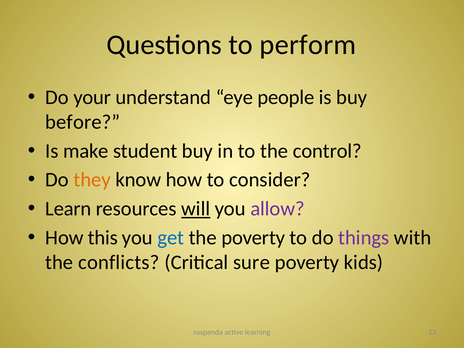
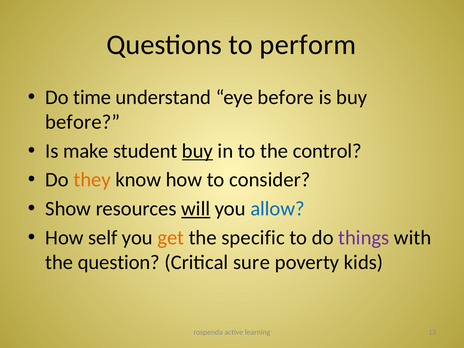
your: your -> time
eye people: people -> before
buy at (197, 151) underline: none -> present
Learn: Learn -> Show
allow colour: purple -> blue
this: this -> self
get colour: blue -> orange
the poverty: poverty -> specific
conflicts: conflicts -> question
